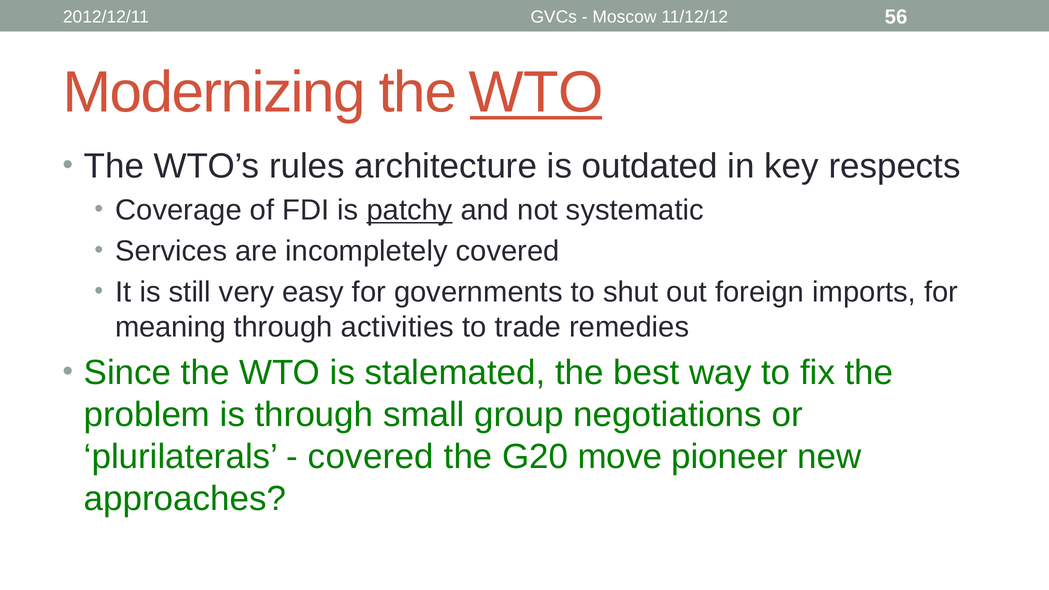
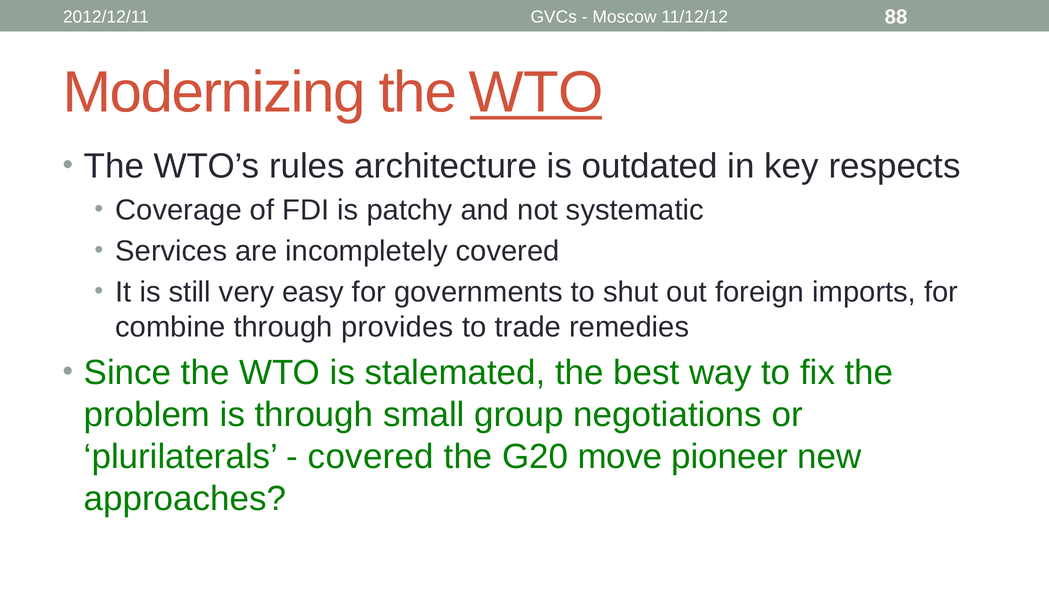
56: 56 -> 88
patchy underline: present -> none
meaning: meaning -> combine
activities: activities -> provides
